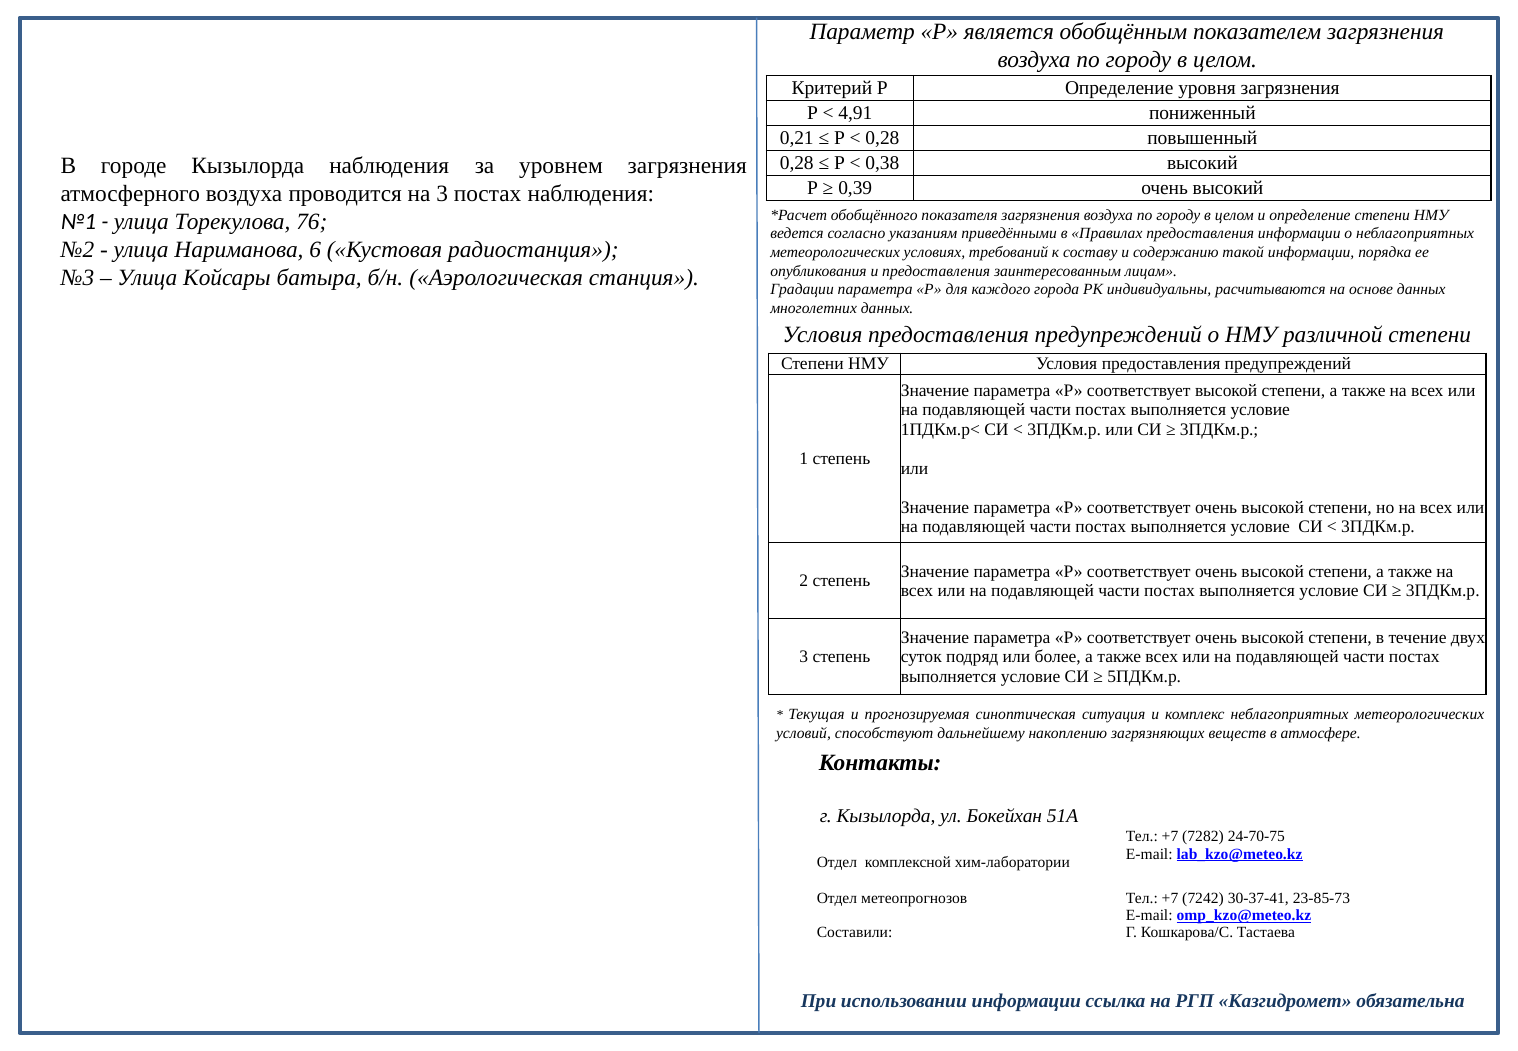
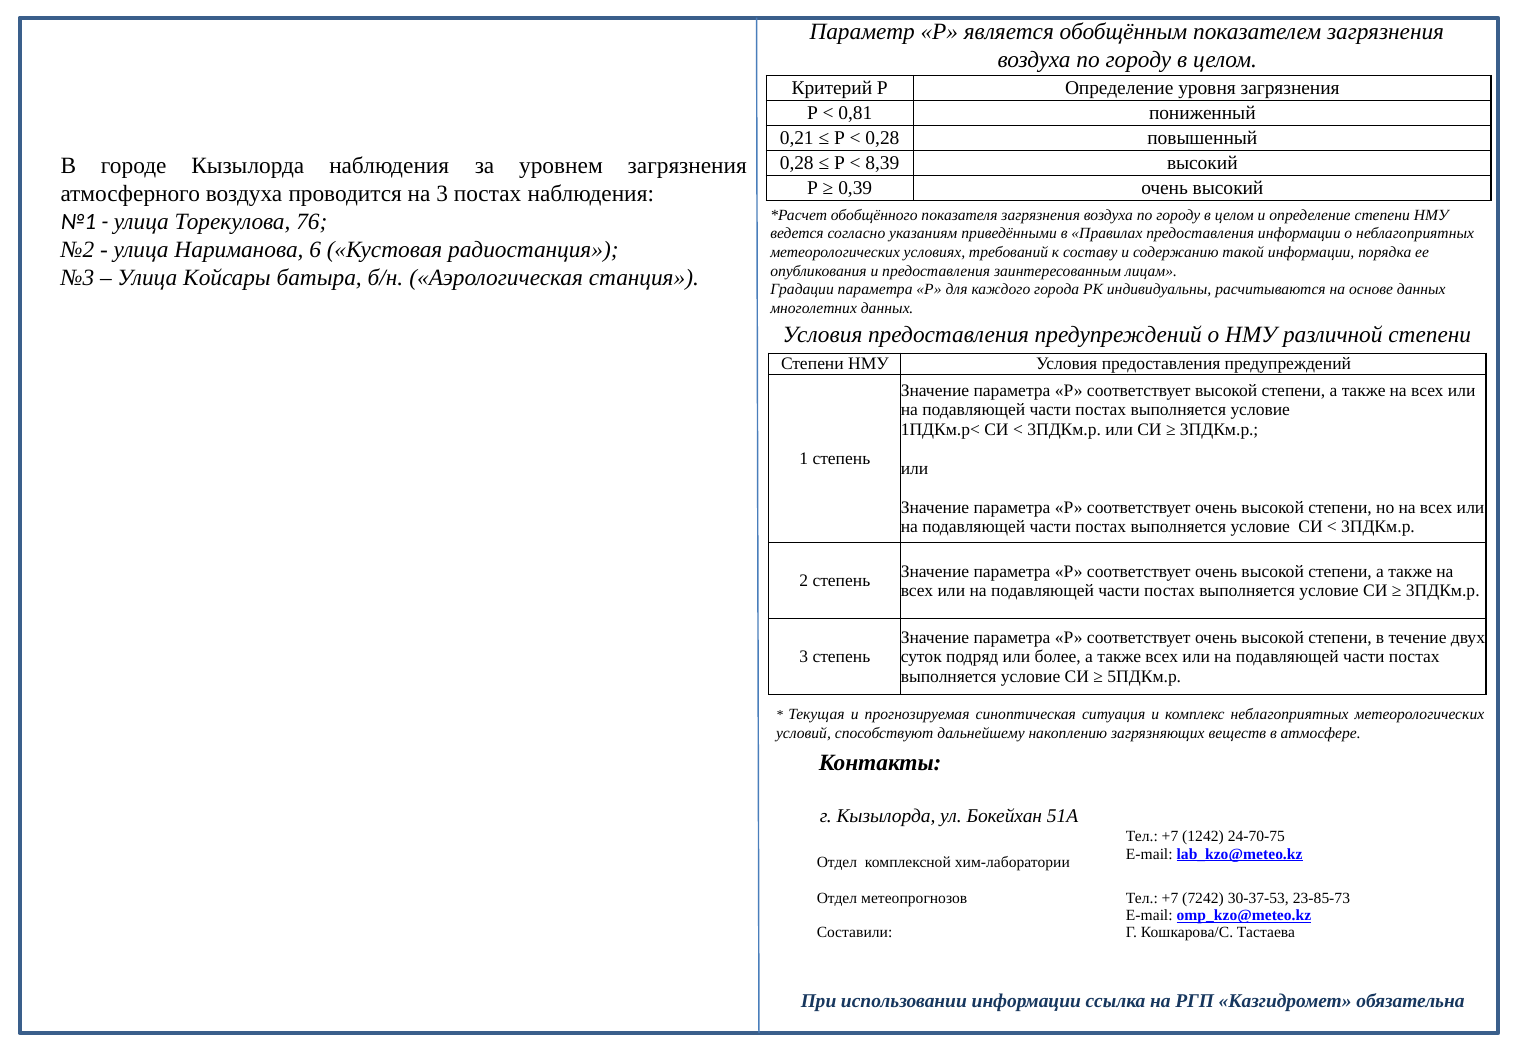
4,91: 4,91 -> 0,81
0,38: 0,38 -> 8,39
7282: 7282 -> 1242
30-37-41: 30-37-41 -> 30-37-53
